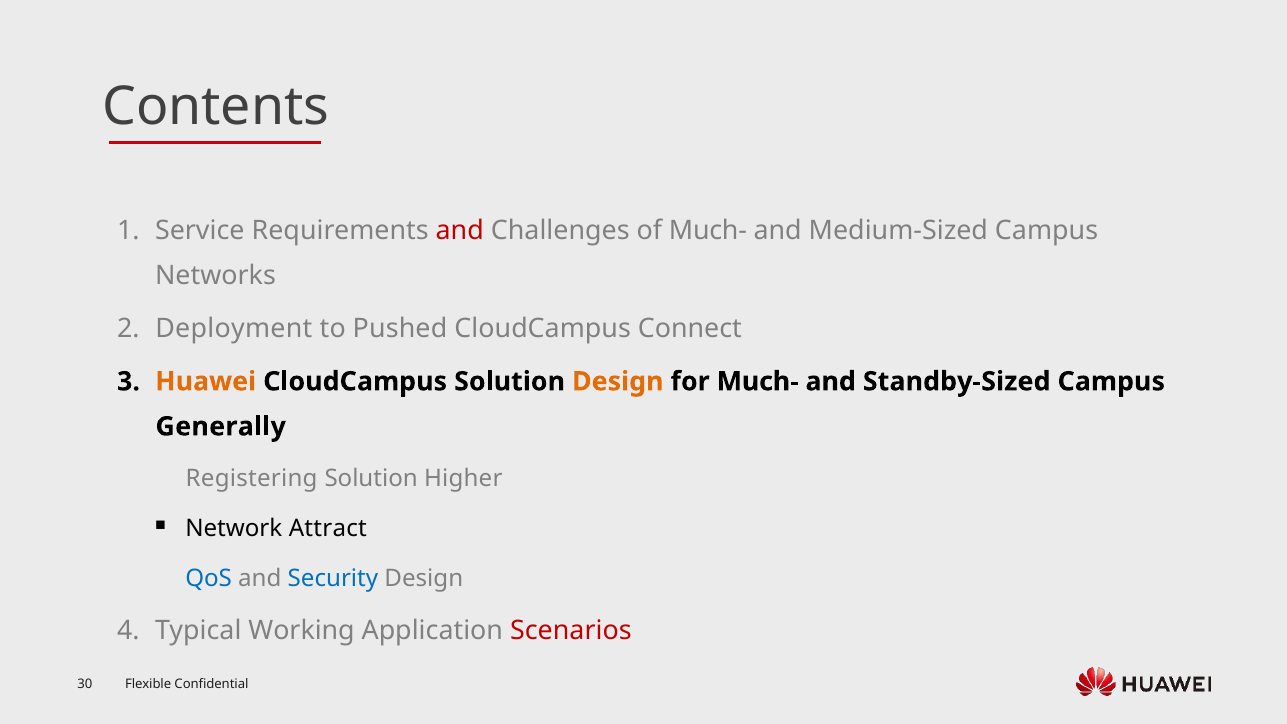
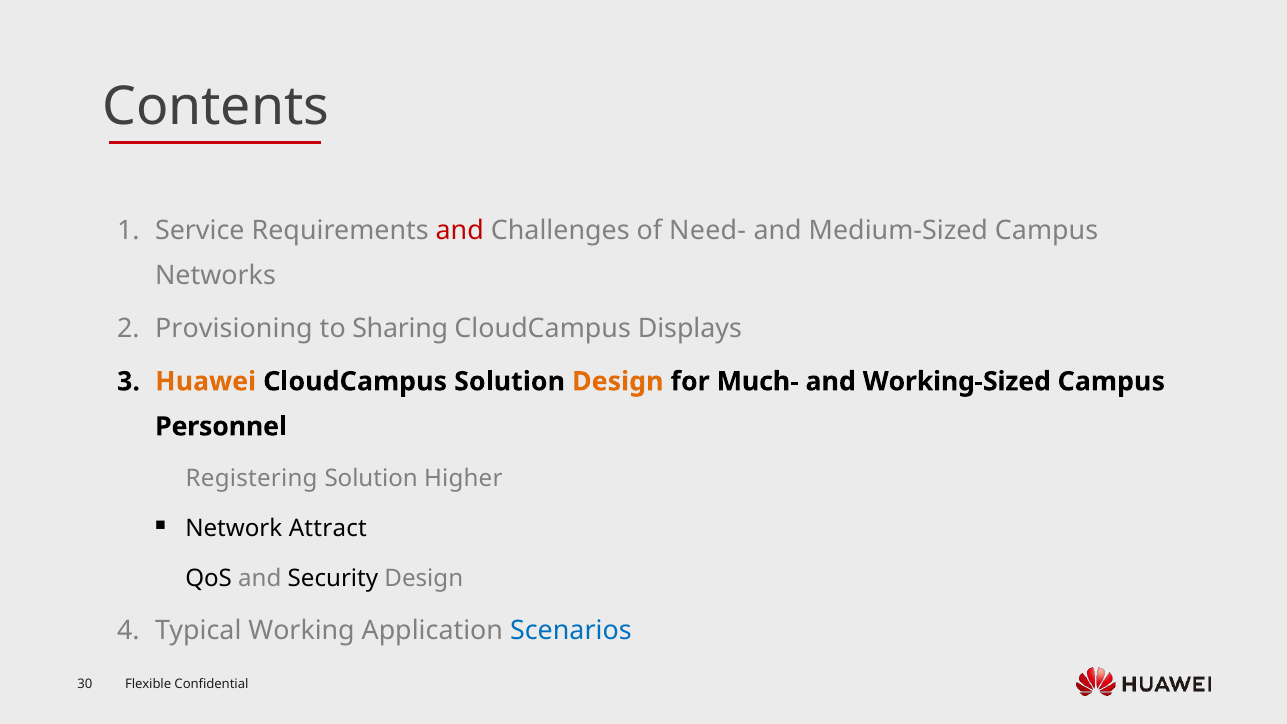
of Much-: Much- -> Need-
Deployment: Deployment -> Provisioning
Pushed: Pushed -> Sharing
Connect: Connect -> Displays
Standby-Sized: Standby-Sized -> Working-Sized
Generally: Generally -> Personnel
QoS colour: blue -> black
Security colour: blue -> black
Scenarios colour: red -> blue
